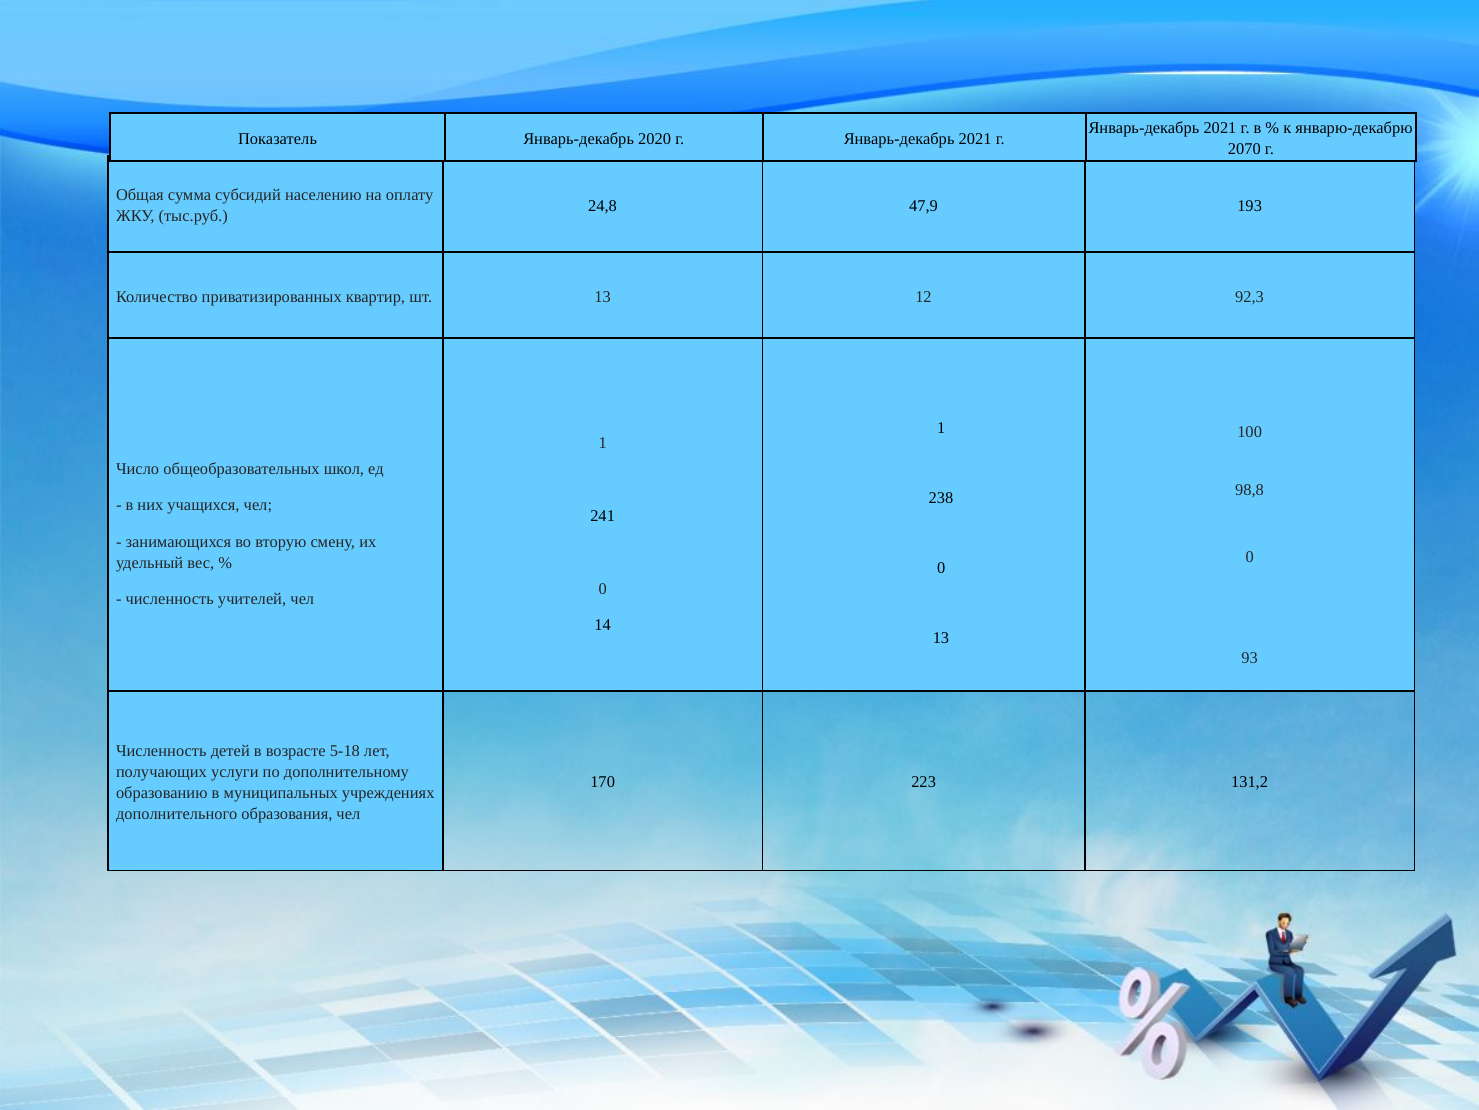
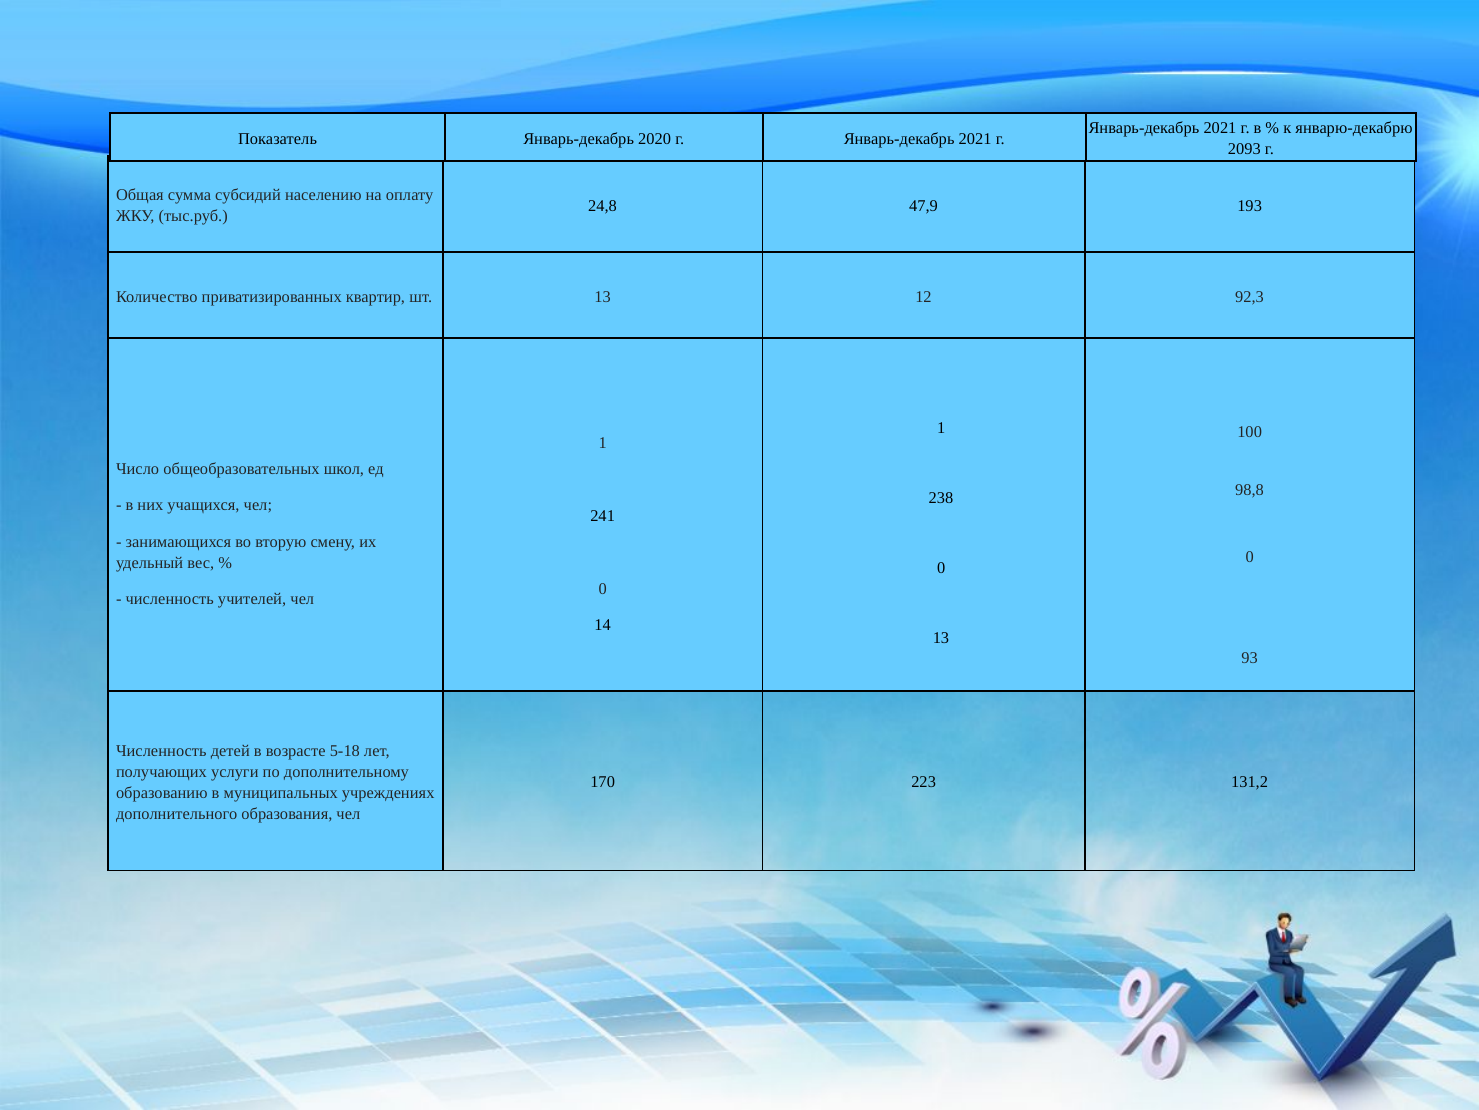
2070: 2070 -> 2093
